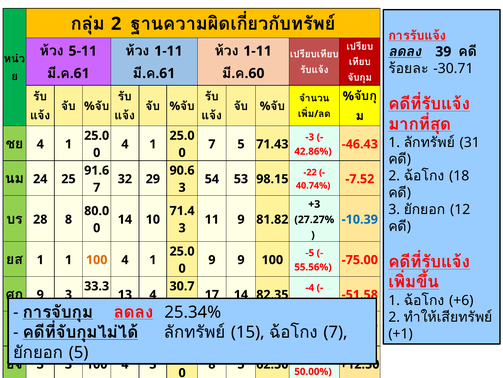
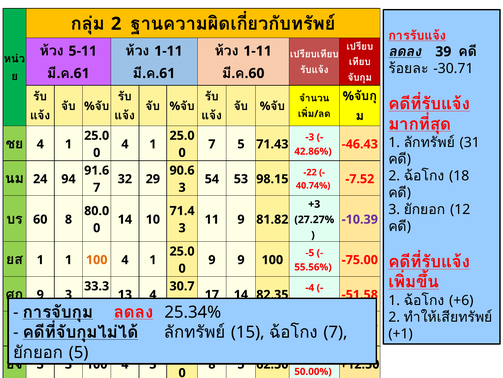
25: 25 -> 94
28: 28 -> 60
-10.39 colour: blue -> purple
